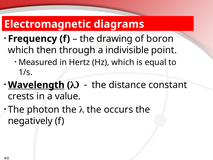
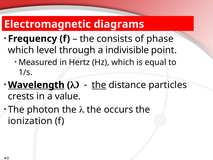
drawing: drawing -> consists
boron: boron -> phase
then: then -> level
the at (99, 85) underline: none -> present
constant: constant -> particles
negatively: negatively -> ionization
